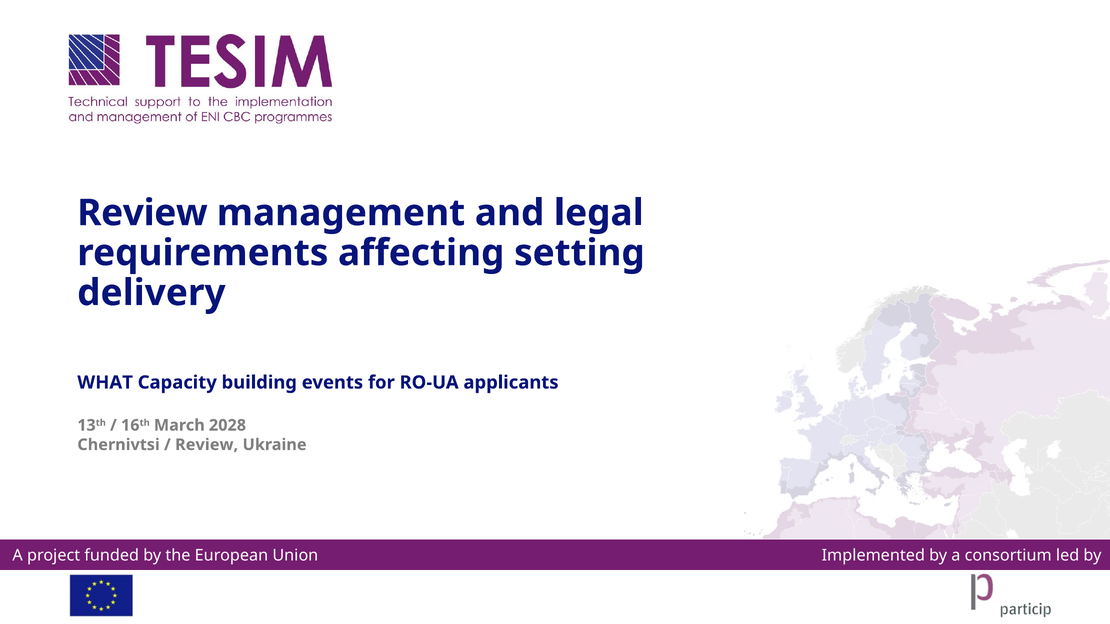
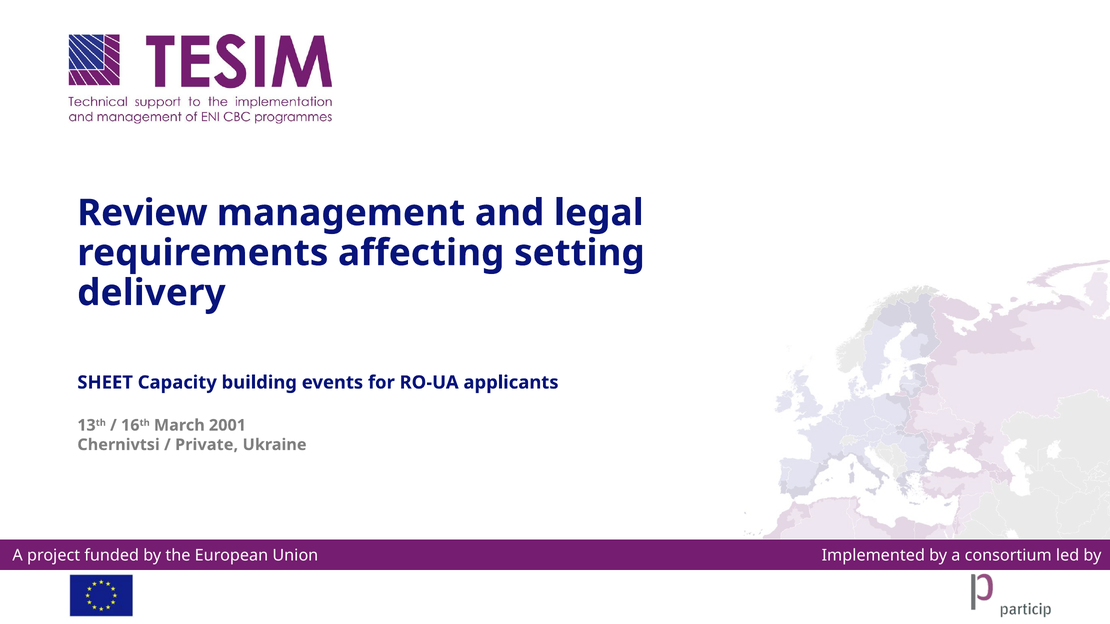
WHAT: WHAT -> SHEET
2028: 2028 -> 2001
Review at (207, 445): Review -> Private
